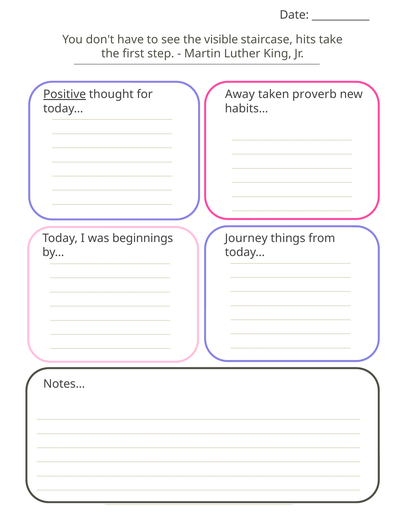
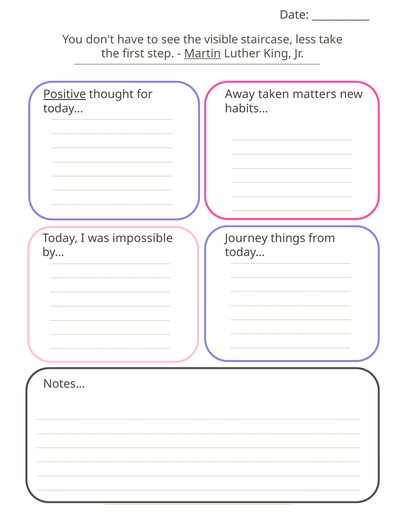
hits: hits -> less
Martin underline: none -> present
proverb: proverb -> matters
beginnings: beginnings -> impossible
